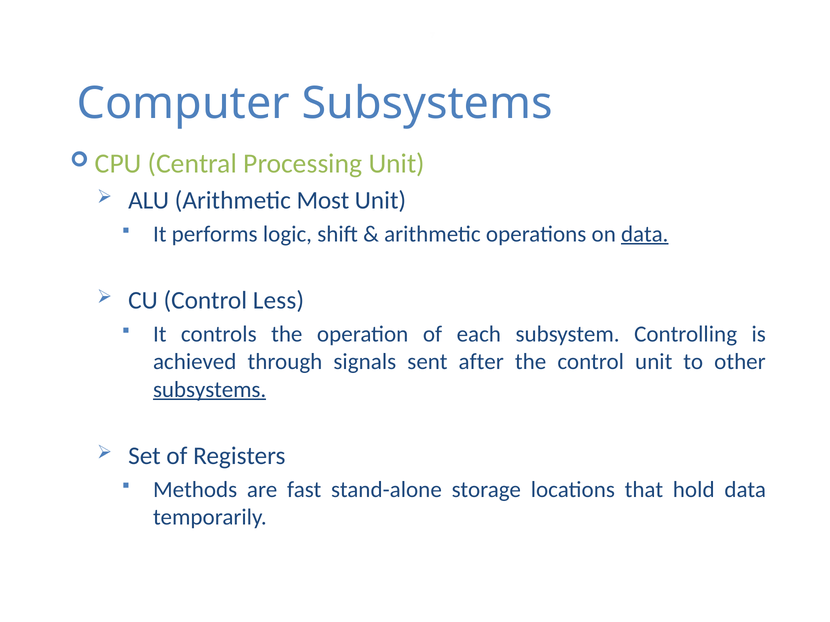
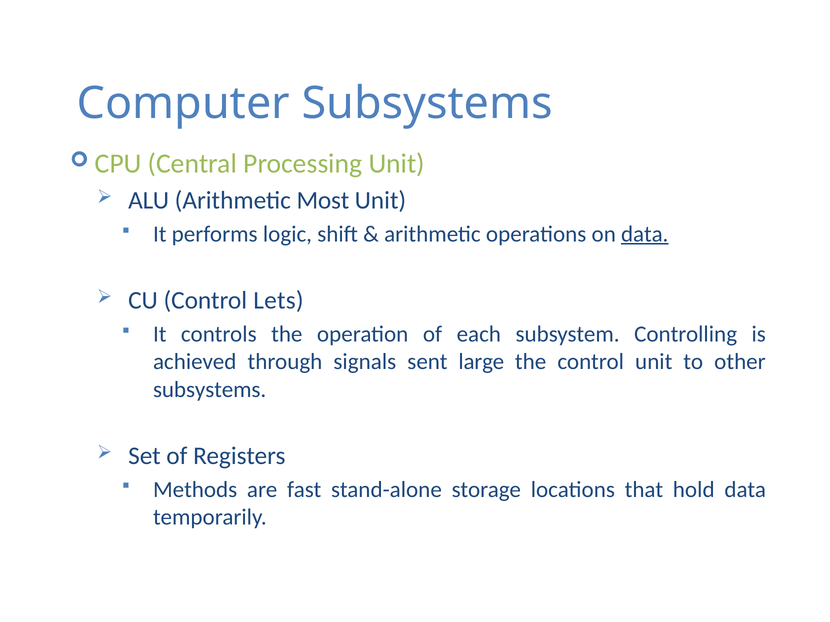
Less: Less -> Lets
after: after -> large
subsystems at (210, 390) underline: present -> none
